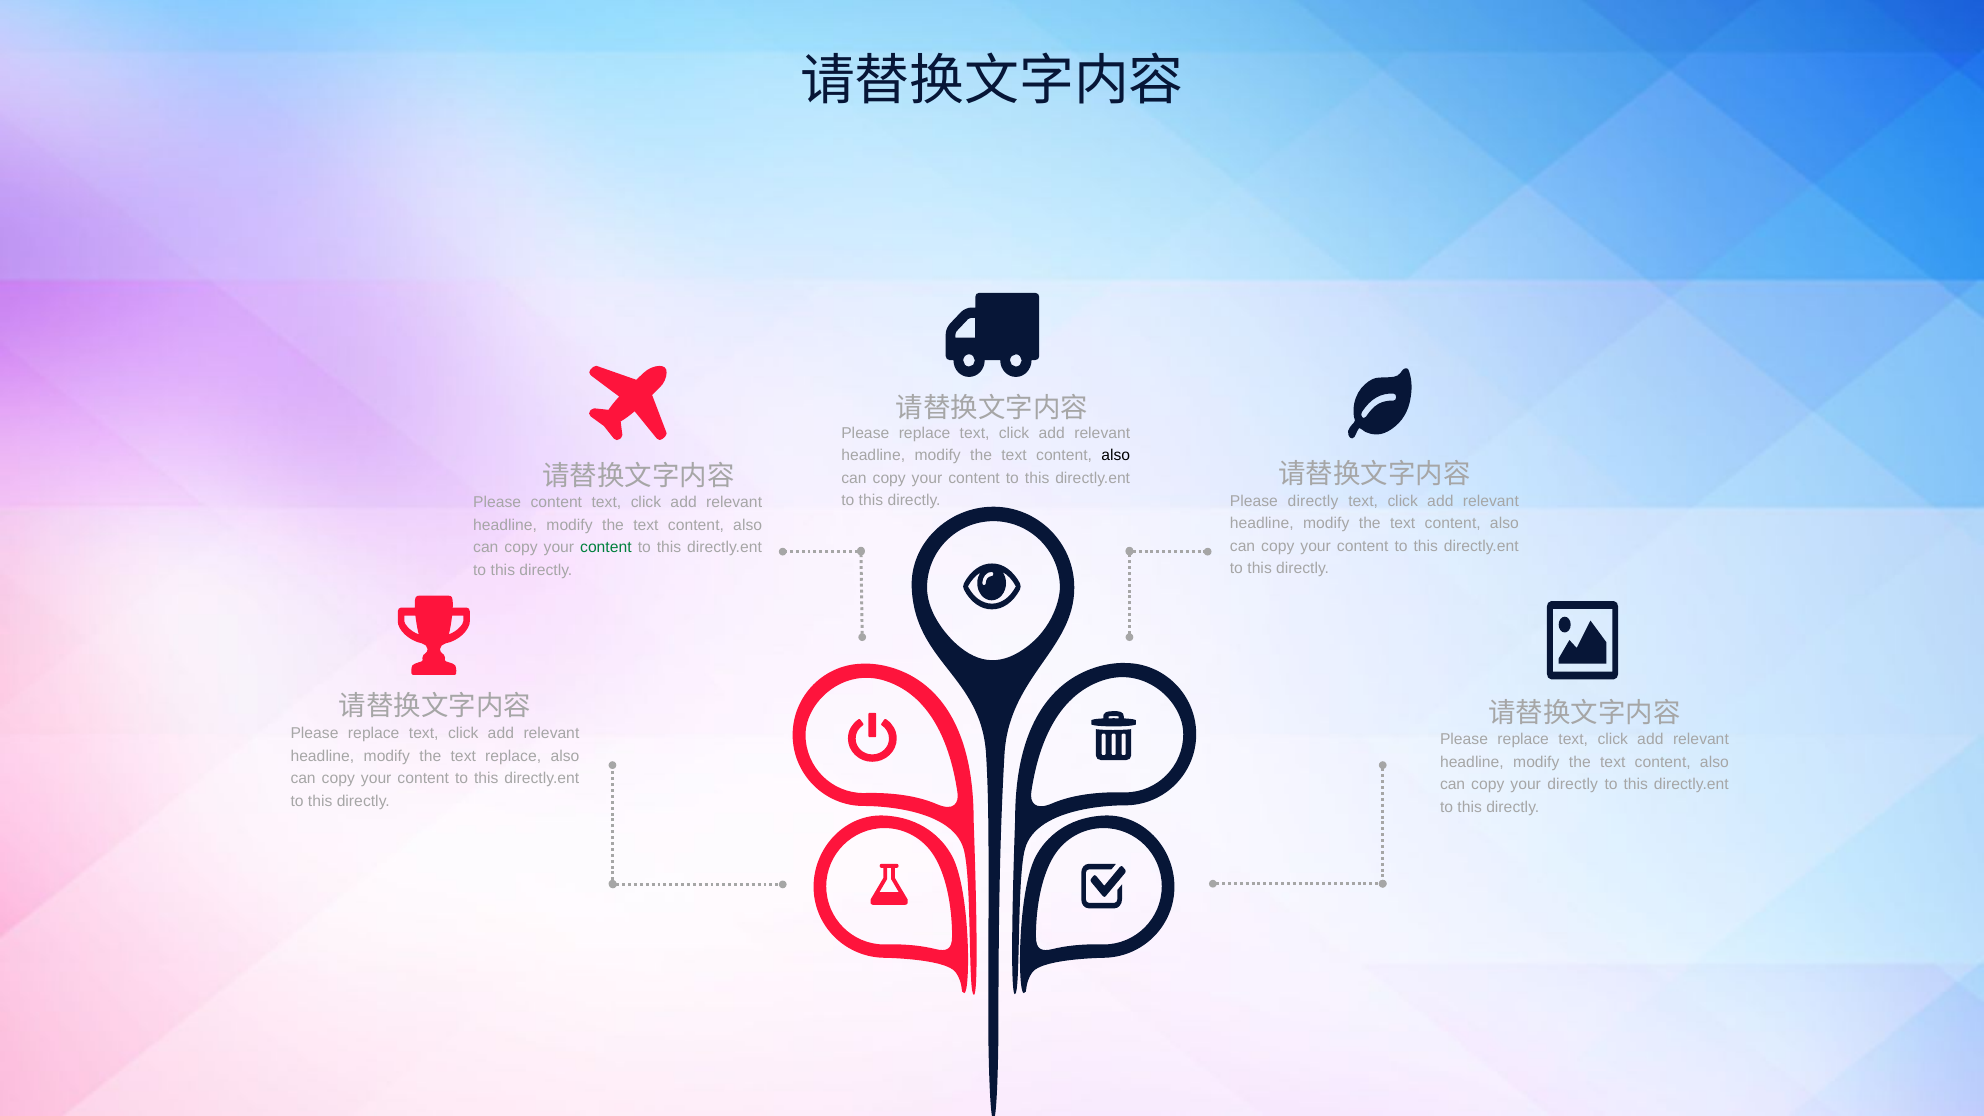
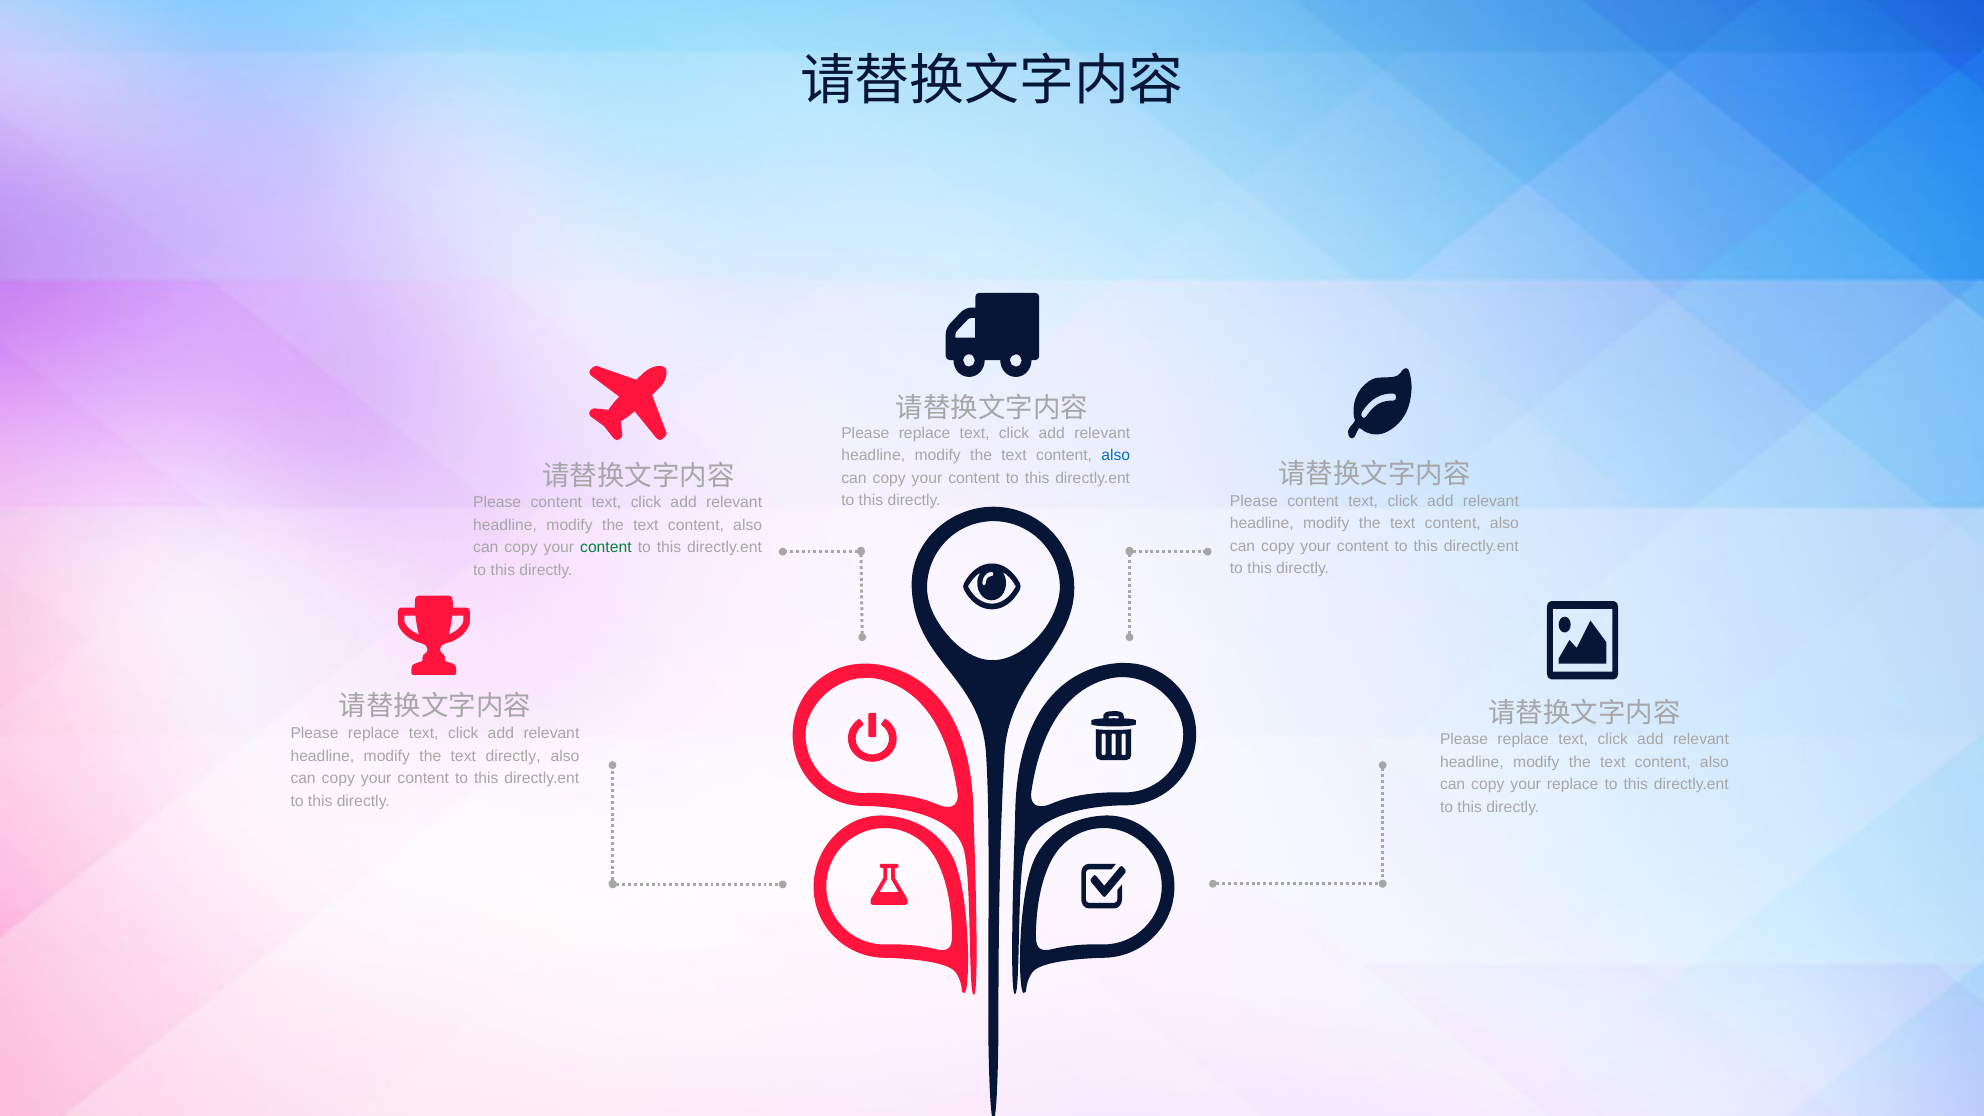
also at (1116, 456) colour: black -> blue
directly at (1313, 501): directly -> content
text replace: replace -> directly
your directly: directly -> replace
